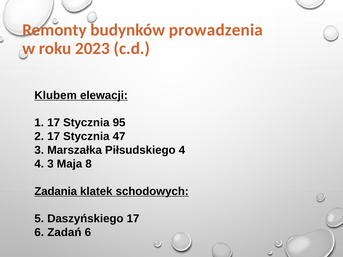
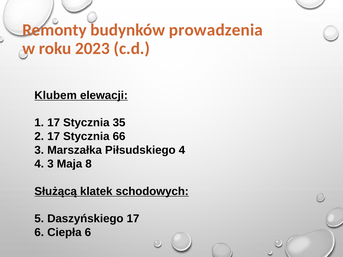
95: 95 -> 35
47: 47 -> 66
Zadania: Zadania -> Służącą
Zadań: Zadań -> Ciepła
